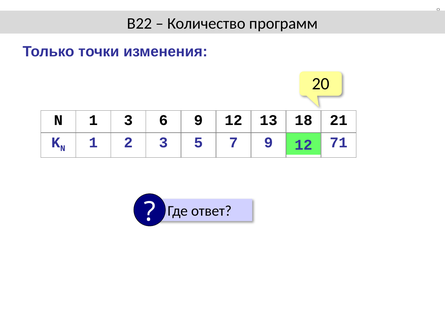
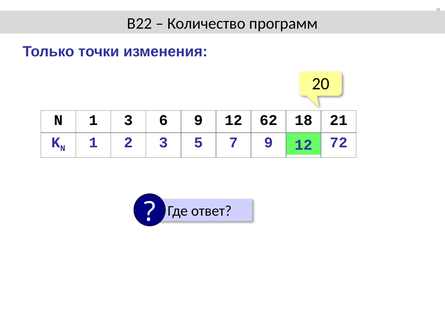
13: 13 -> 62
71: 71 -> 72
